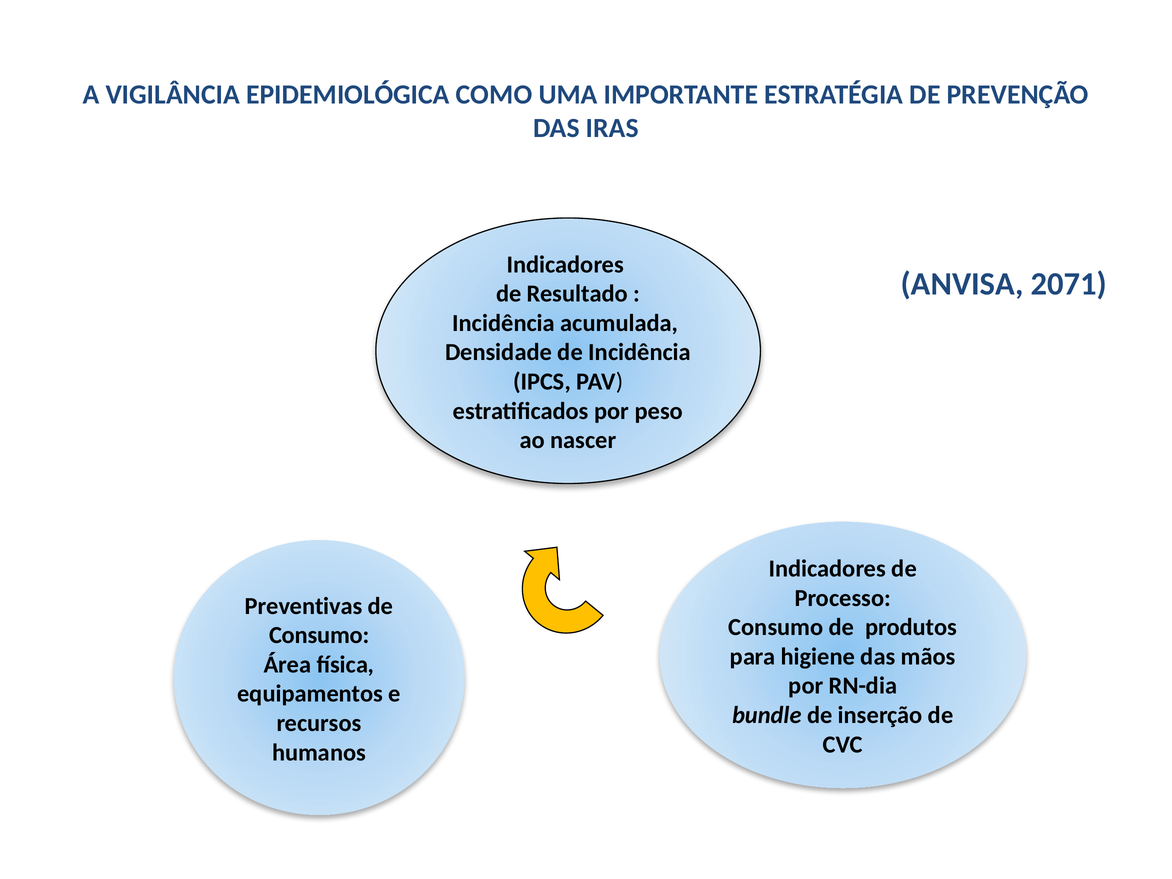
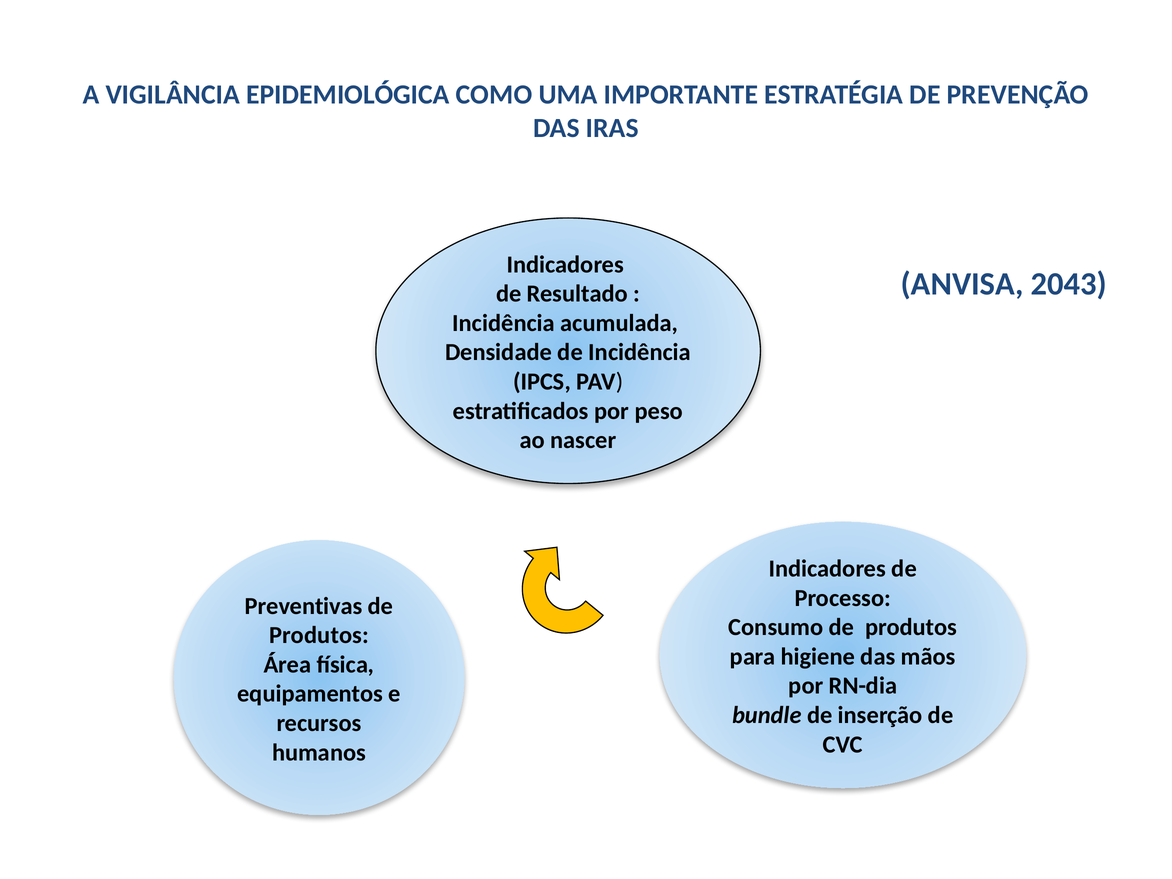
2071: 2071 -> 2043
Consumo at (319, 635): Consumo -> Produtos
